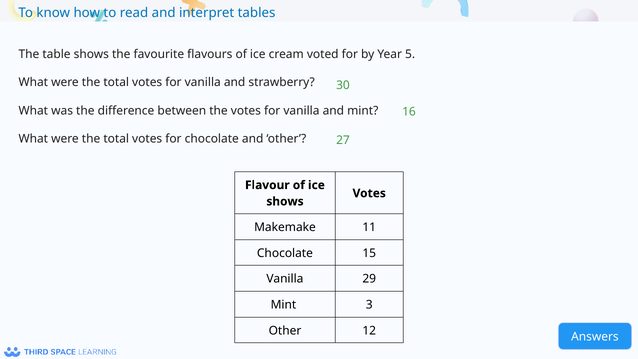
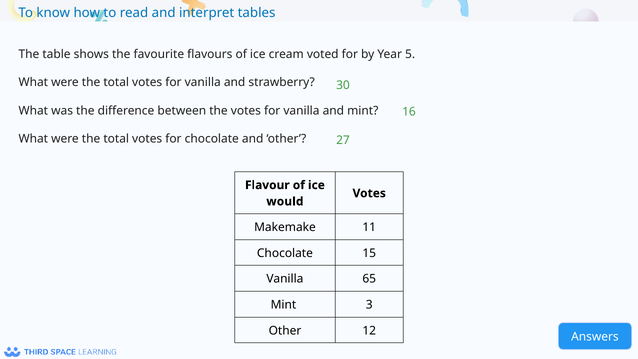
shows at (285, 201): shows -> would
29: 29 -> 65
